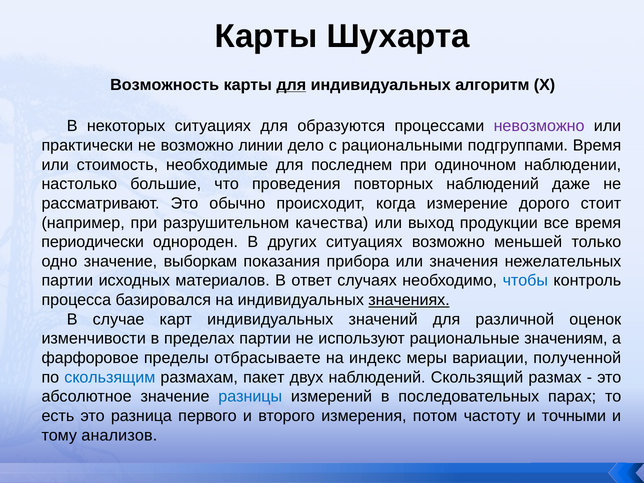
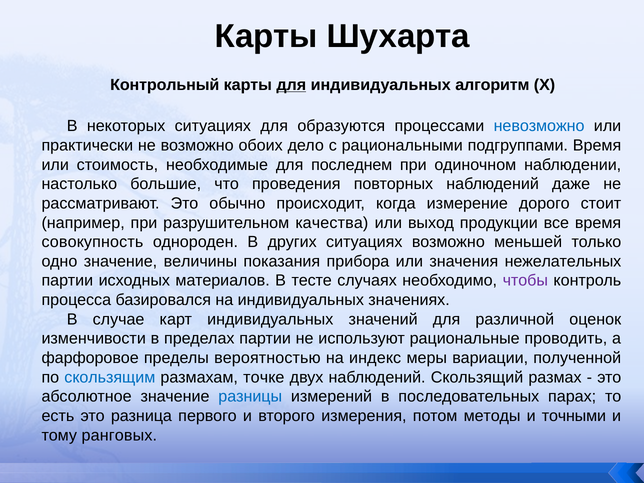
Возможность: Возможность -> Контрольный
невозможно colour: purple -> blue
линии: линии -> обоих
периодически: периодически -> совокупность
выборкам: выборкам -> величины
ответ: ответ -> тесте
чтобы colour: blue -> purple
значениях underline: present -> none
значениям: значениям -> проводить
отбрасываете: отбрасываете -> вероятностью
пакет: пакет -> точке
частоту: частоту -> методы
анализов: анализов -> ранговых
